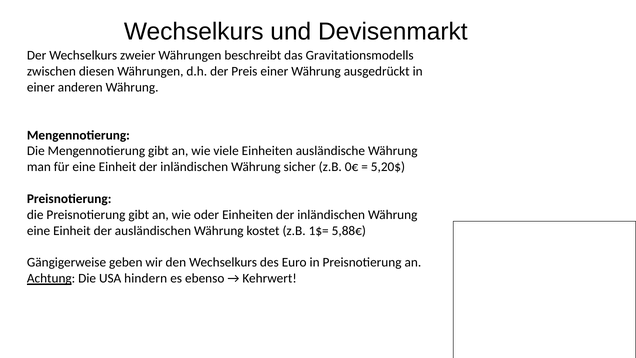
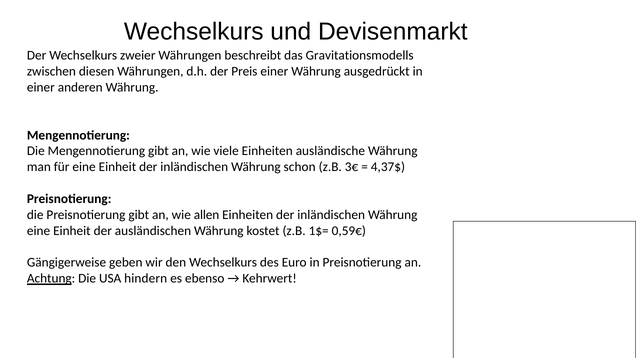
sicher: sicher -> schon
0€: 0€ -> 3€
5,20$: 5,20$ -> 4,37$
oder: oder -> allen
5,88€: 5,88€ -> 0,59€
